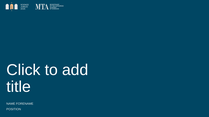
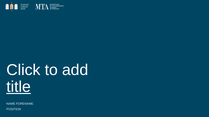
title underline: none -> present
